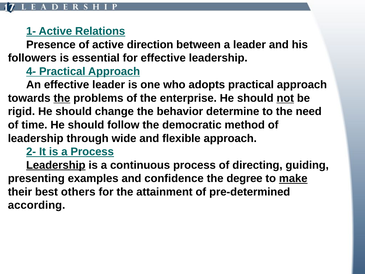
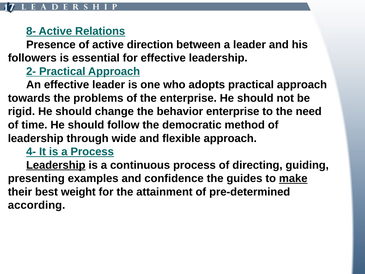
1-: 1- -> 8-
4-: 4- -> 2-
the at (62, 98) underline: present -> none
not underline: present -> none
behavior determine: determine -> enterprise
2-: 2- -> 4-
degree: degree -> guides
others: others -> weight
